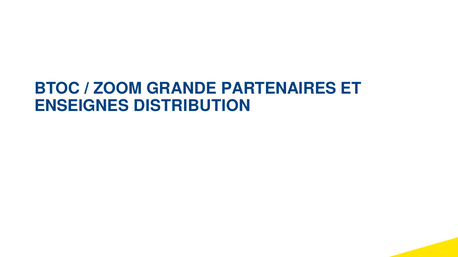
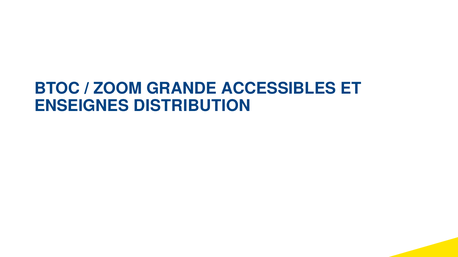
PARTENAIRES: PARTENAIRES -> ACCESSIBLES
